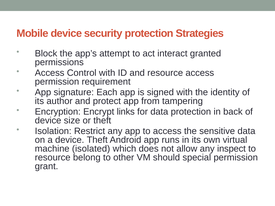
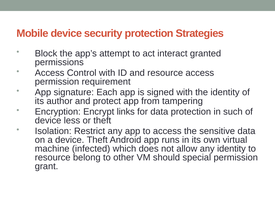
back: back -> such
size: size -> less
isolated: isolated -> infected
any inspect: inspect -> identity
